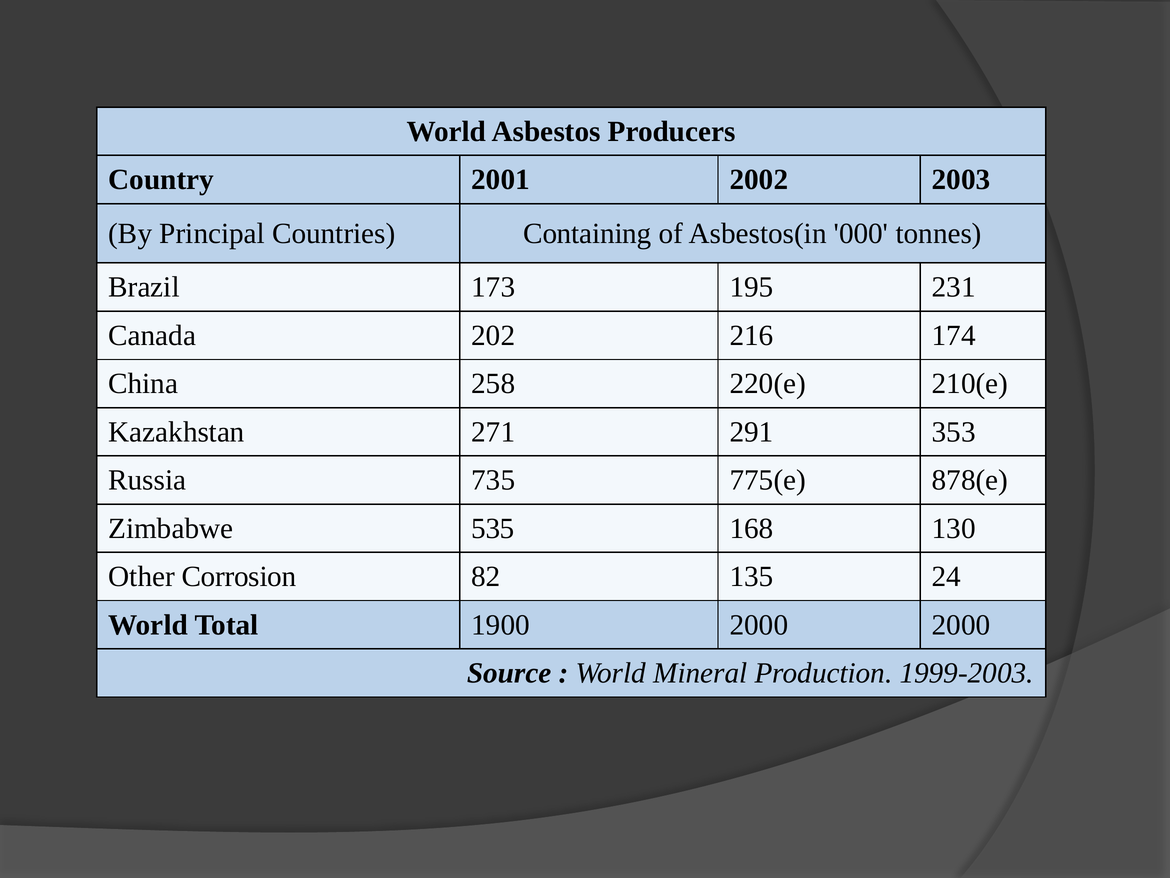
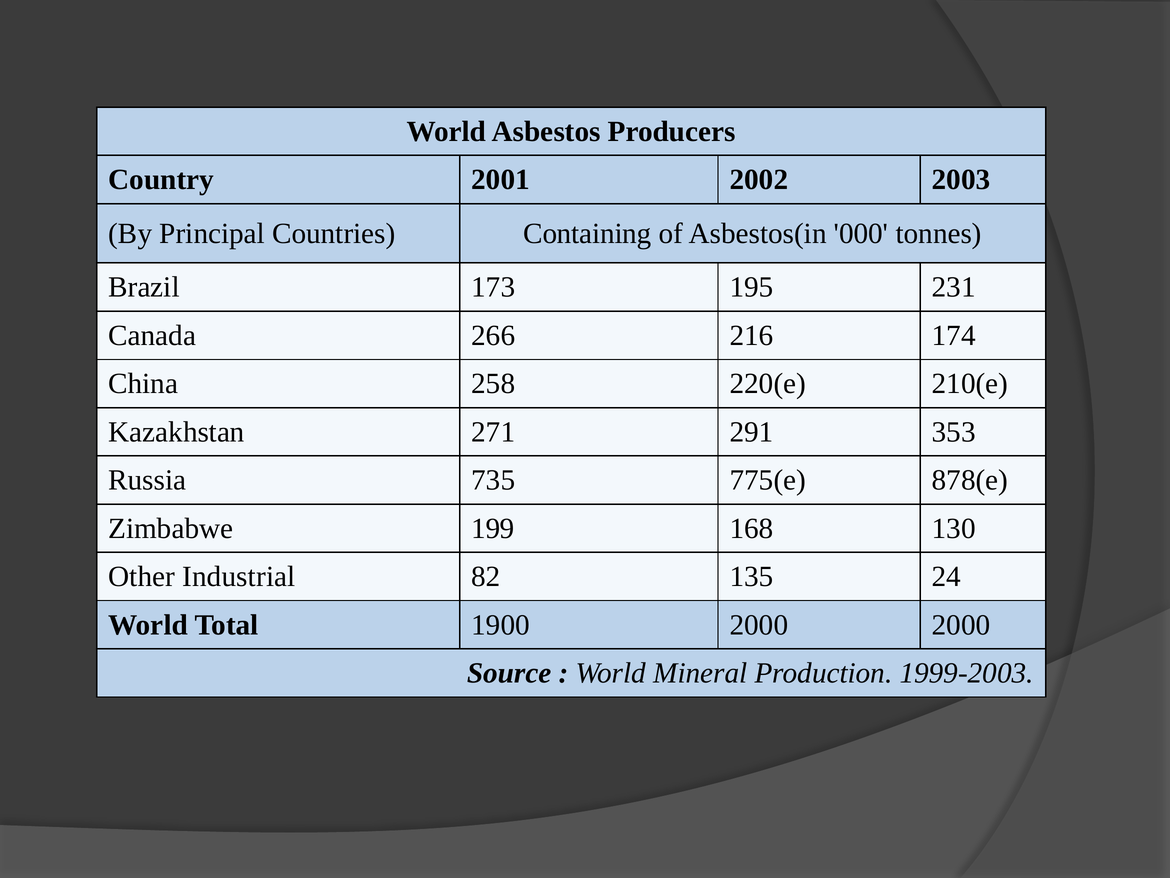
202: 202 -> 266
535: 535 -> 199
Corrosion: Corrosion -> Industrial
